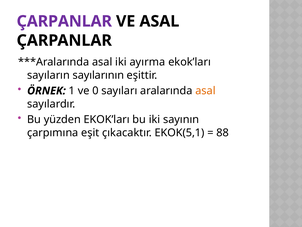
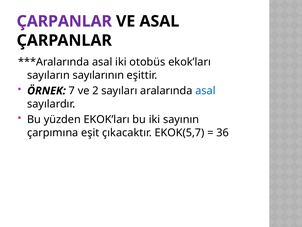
ayırma: ayırma -> otobüs
1: 1 -> 7
0: 0 -> 2
asal at (205, 91) colour: orange -> blue
EKOK(5,1: EKOK(5,1 -> EKOK(5,7
88: 88 -> 36
